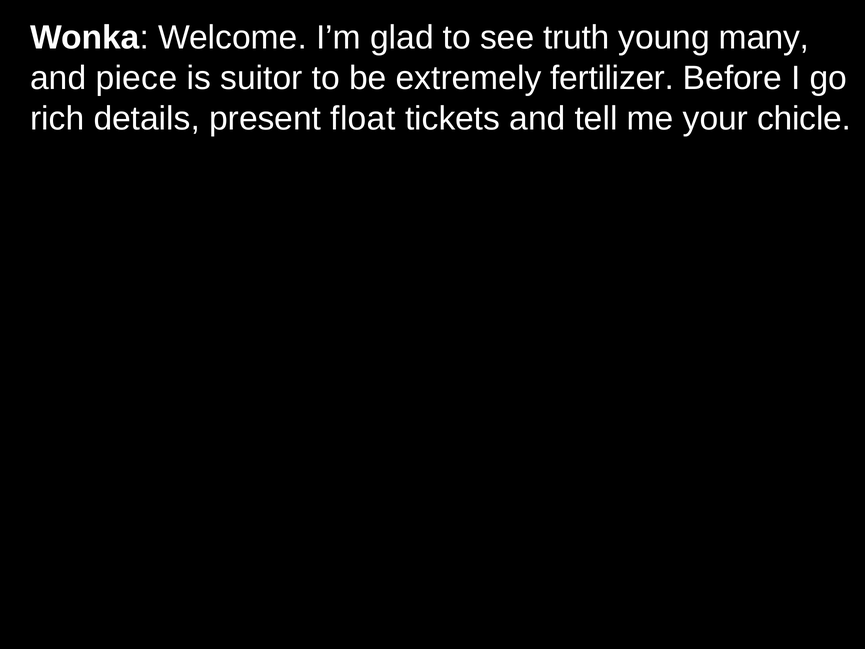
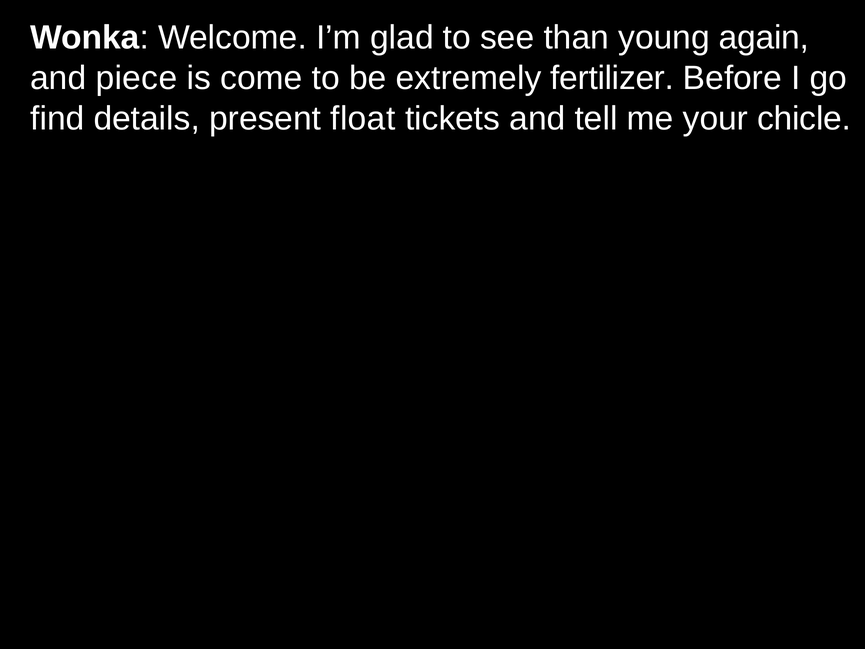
truth: truth -> than
many: many -> again
suitor: suitor -> come
rich: rich -> find
